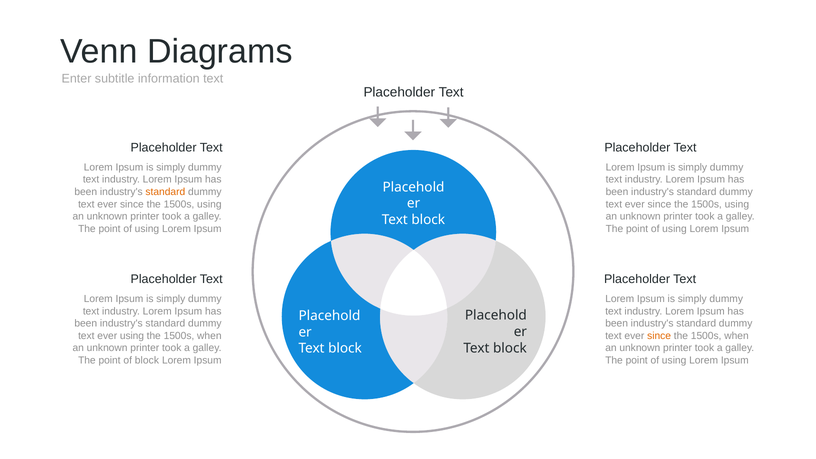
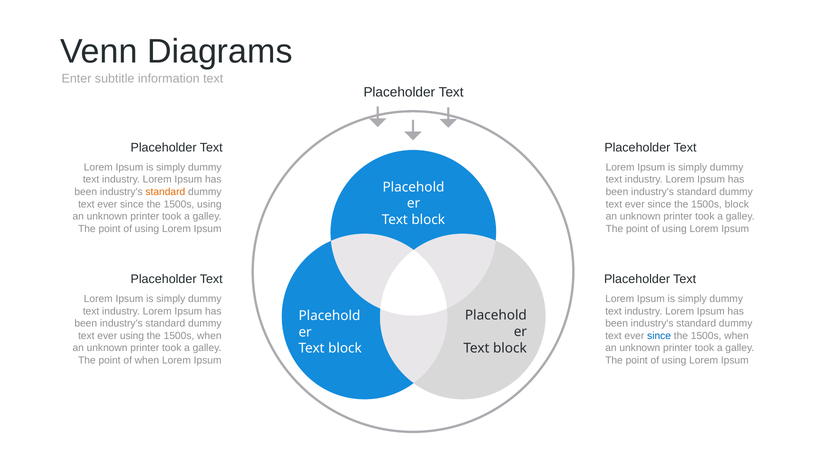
using at (737, 204): using -> block
since at (659, 336) colour: orange -> blue
of block: block -> when
